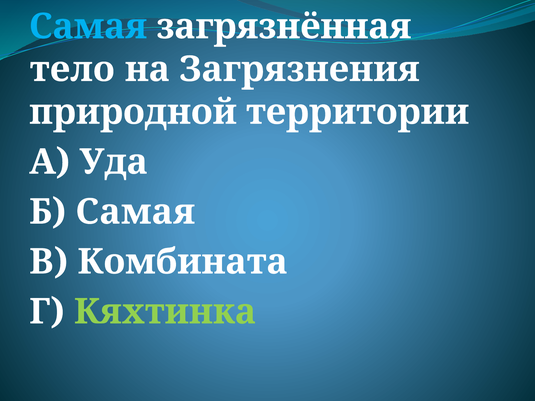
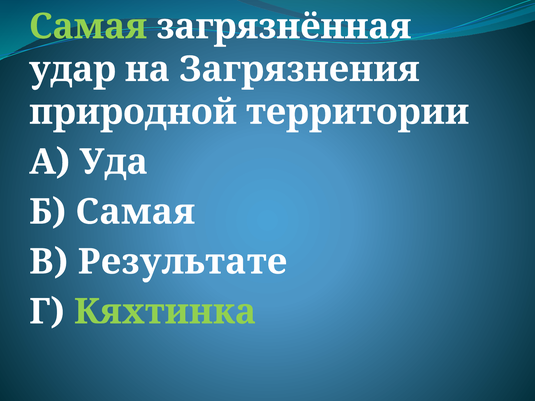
Самая at (88, 27) colour: light blue -> light green
тело: тело -> удар
Комбината: Комбината -> Результате
